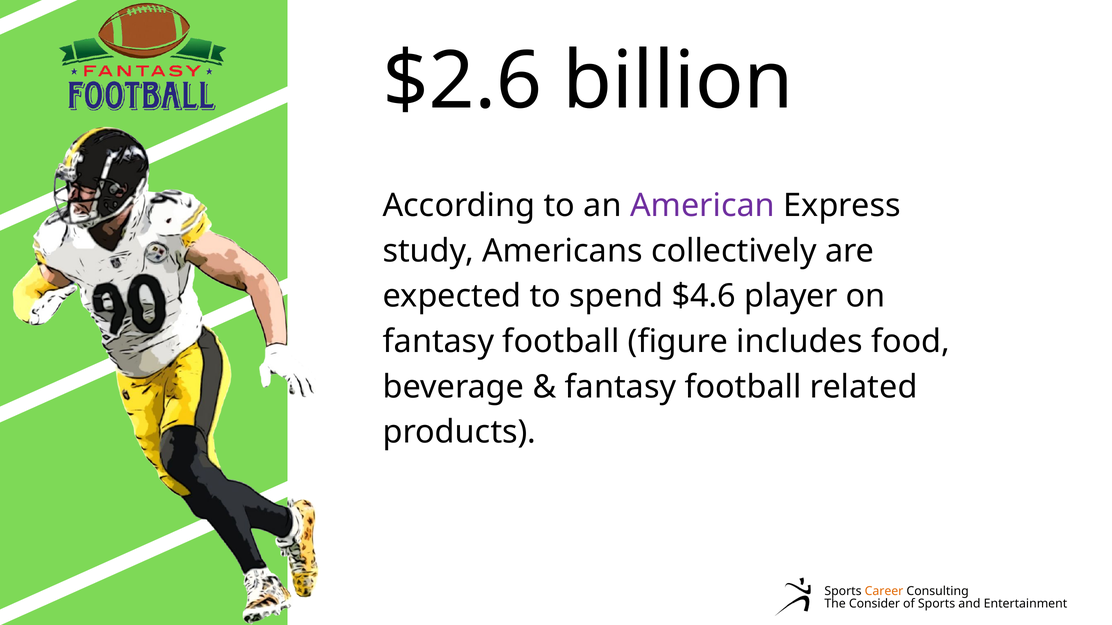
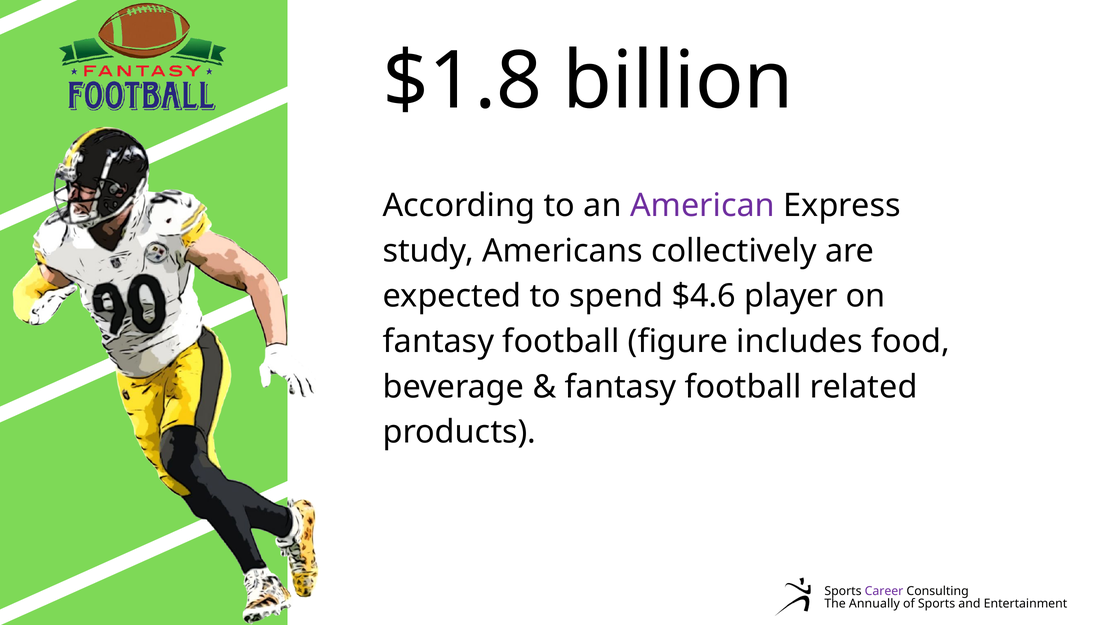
$2.6: $2.6 -> $1.8
Career colour: orange -> purple
Consider: Consider -> Annually
